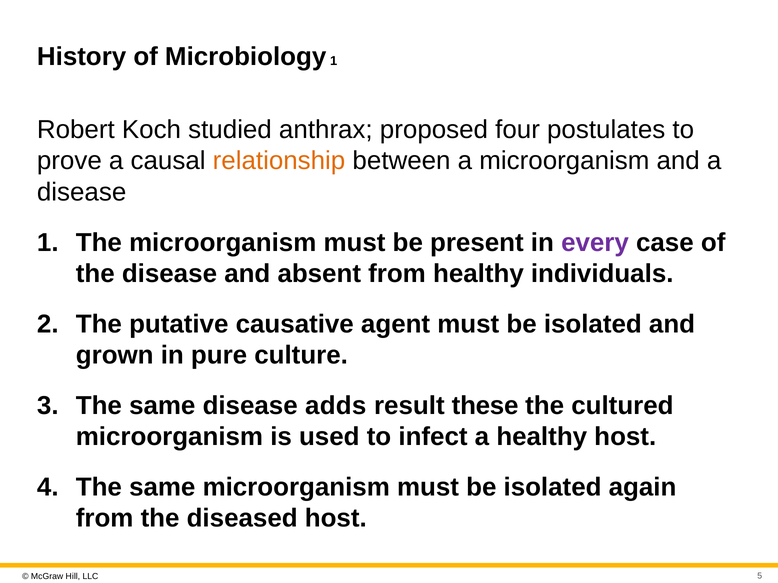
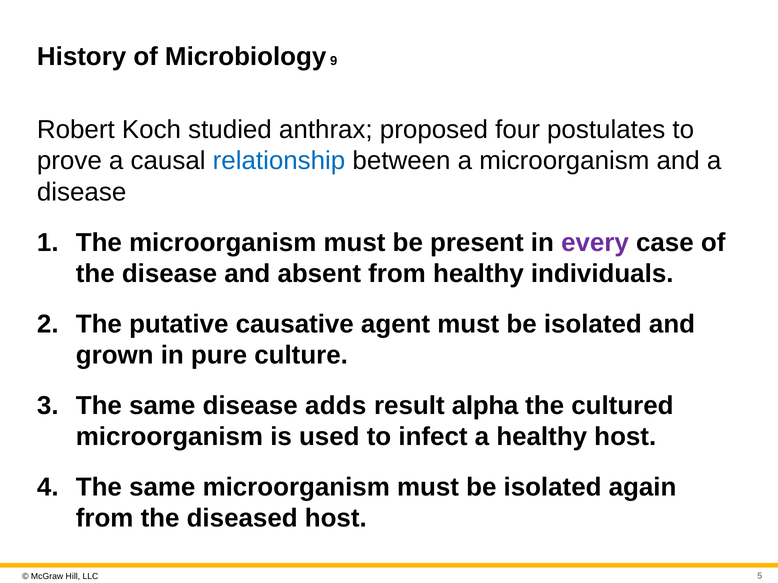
Microbiology 1: 1 -> 9
relationship colour: orange -> blue
these: these -> alpha
